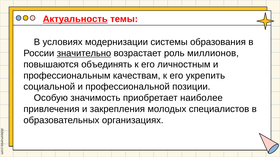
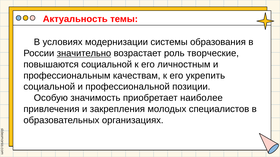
Актуальность underline: present -> none
миллионов: миллионов -> творческие
повышаются объединять: объединять -> социальной
